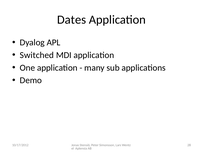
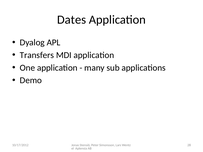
Switched: Switched -> Transfers
